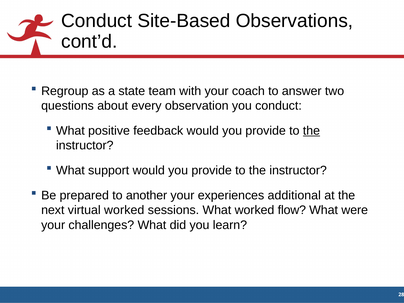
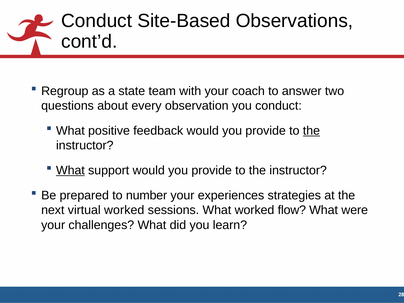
What at (70, 170) underline: none -> present
another: another -> number
additional: additional -> strategies
